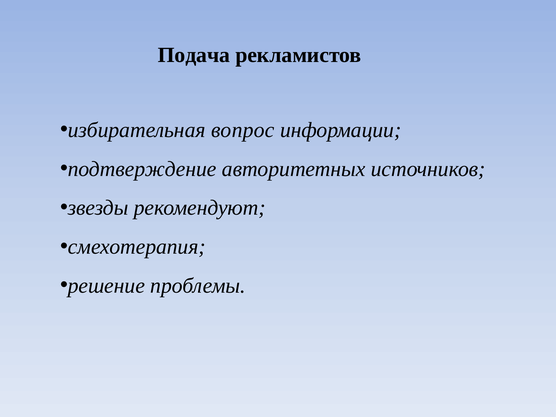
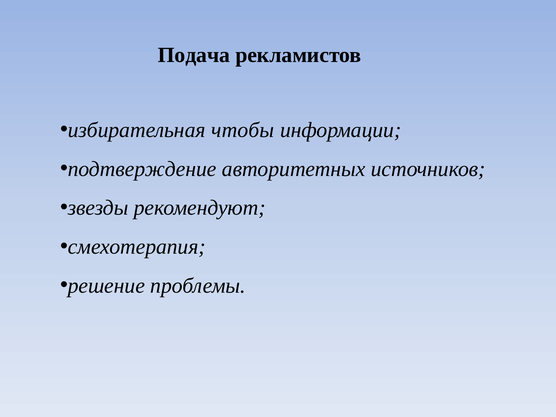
вопрос: вопрос -> чтобы
